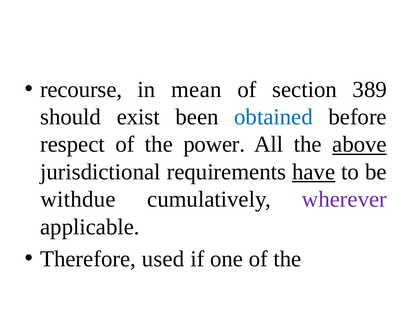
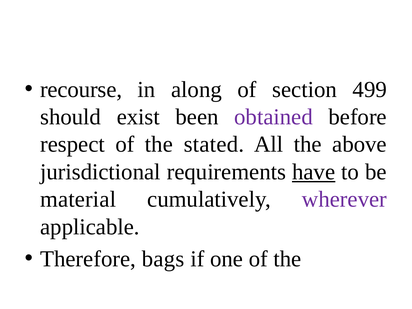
mean: mean -> along
389: 389 -> 499
obtained colour: blue -> purple
power: power -> stated
above underline: present -> none
withdue: withdue -> material
used: used -> bags
